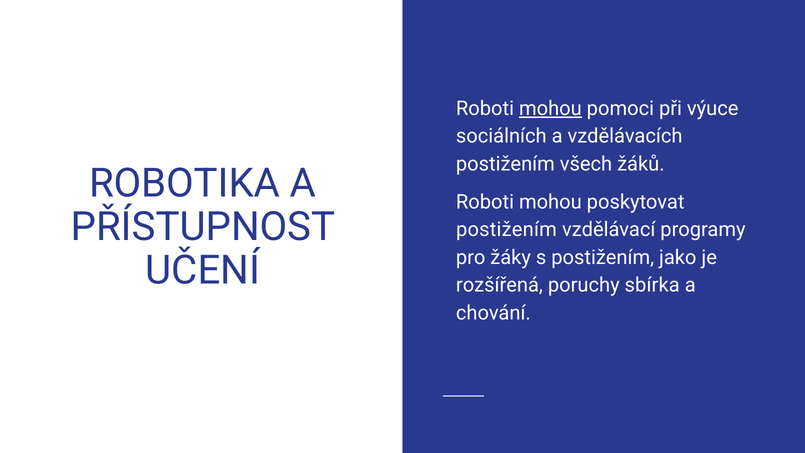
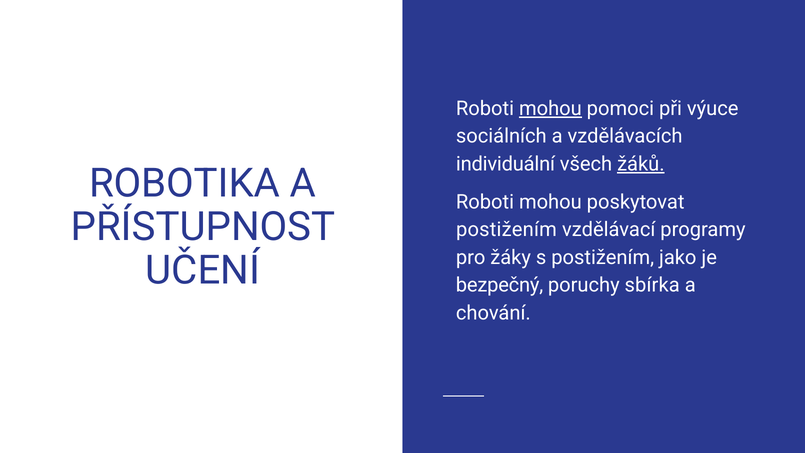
postižením at (505, 164): postižením -> individuální
žáků underline: none -> present
rozšířená: rozšířená -> bezpečný
